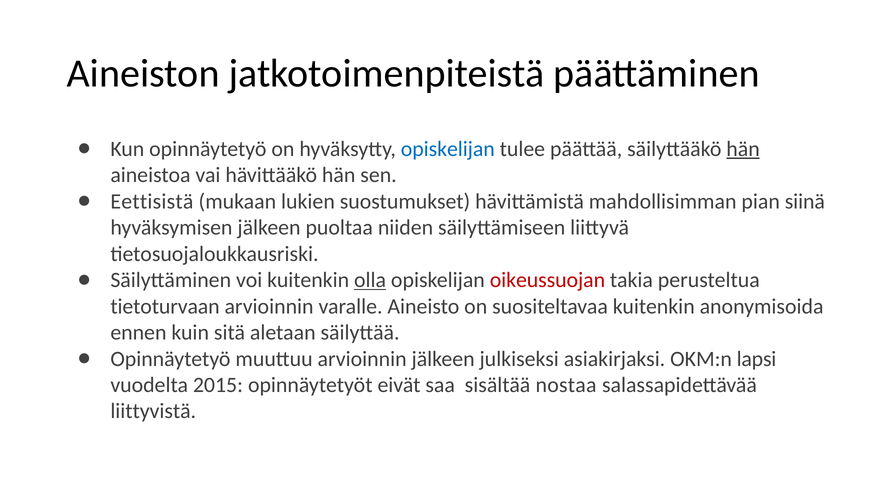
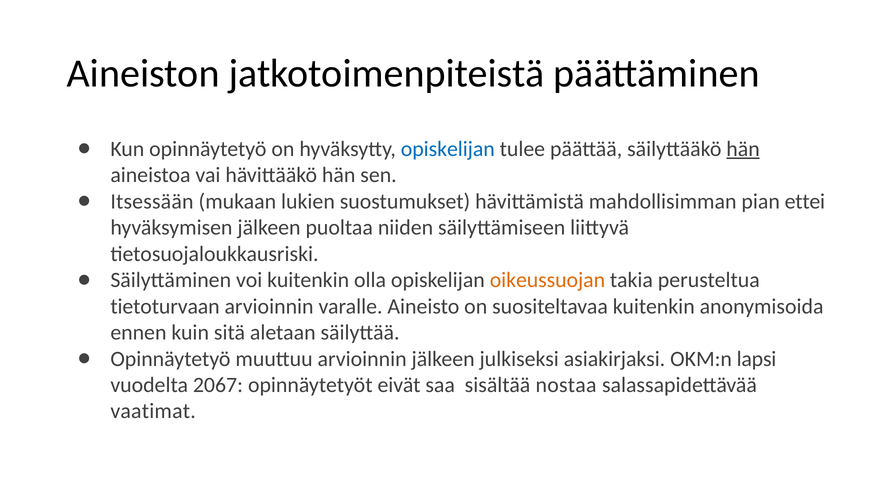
Eettisistä: Eettisistä -> Itsessään
siinä: siinä -> ettei
olla underline: present -> none
oikeussuojan colour: red -> orange
2015: 2015 -> 2067
liittyvistä: liittyvistä -> vaatimat
